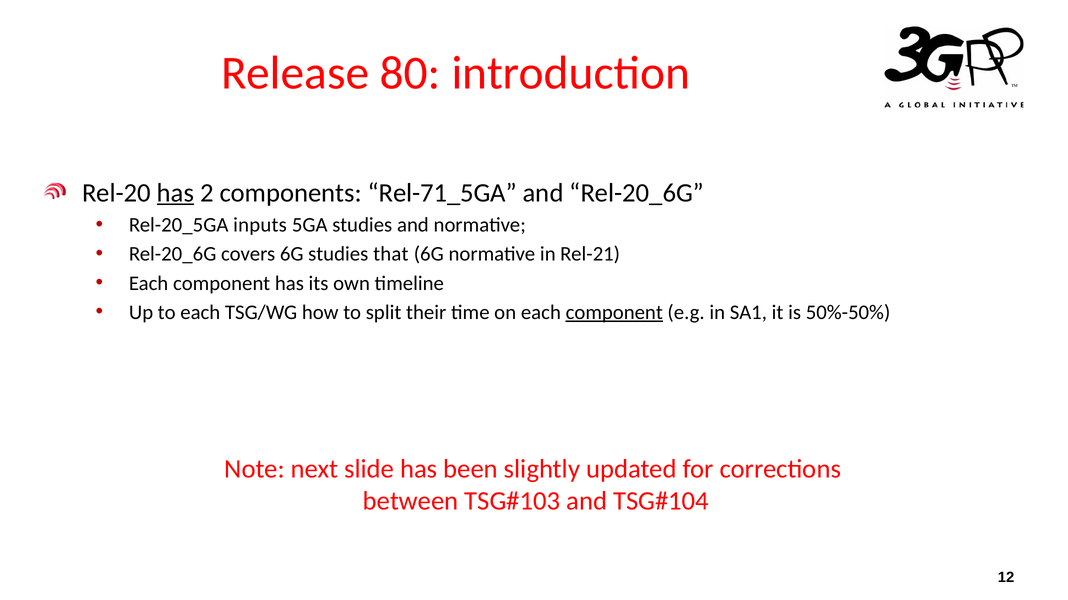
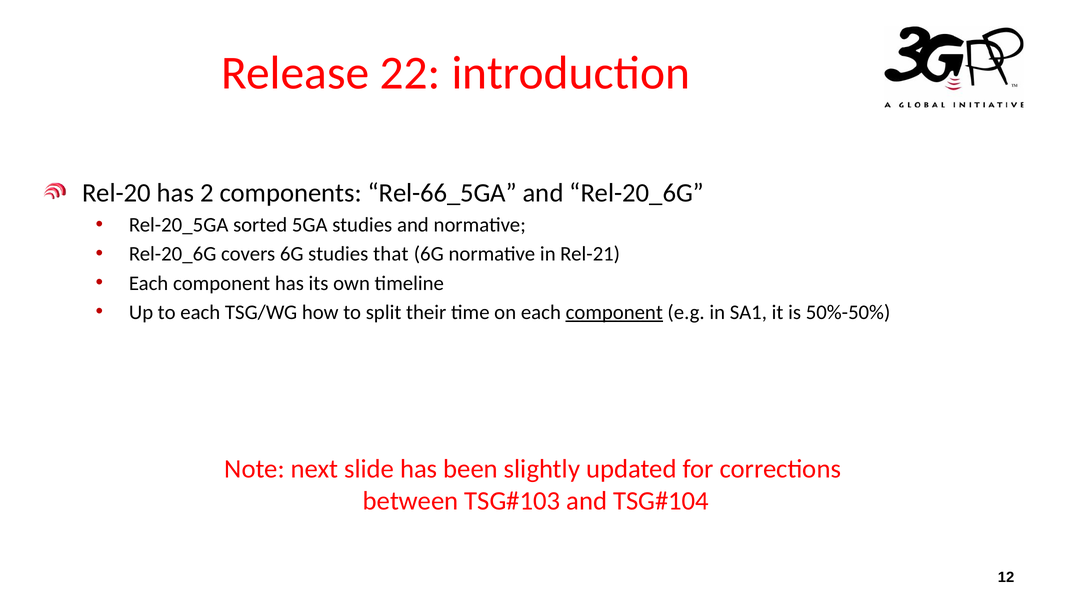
80: 80 -> 22
has at (176, 193) underline: present -> none
Rel-71_5GA: Rel-71_5GA -> Rel-66_5GA
inputs: inputs -> sorted
